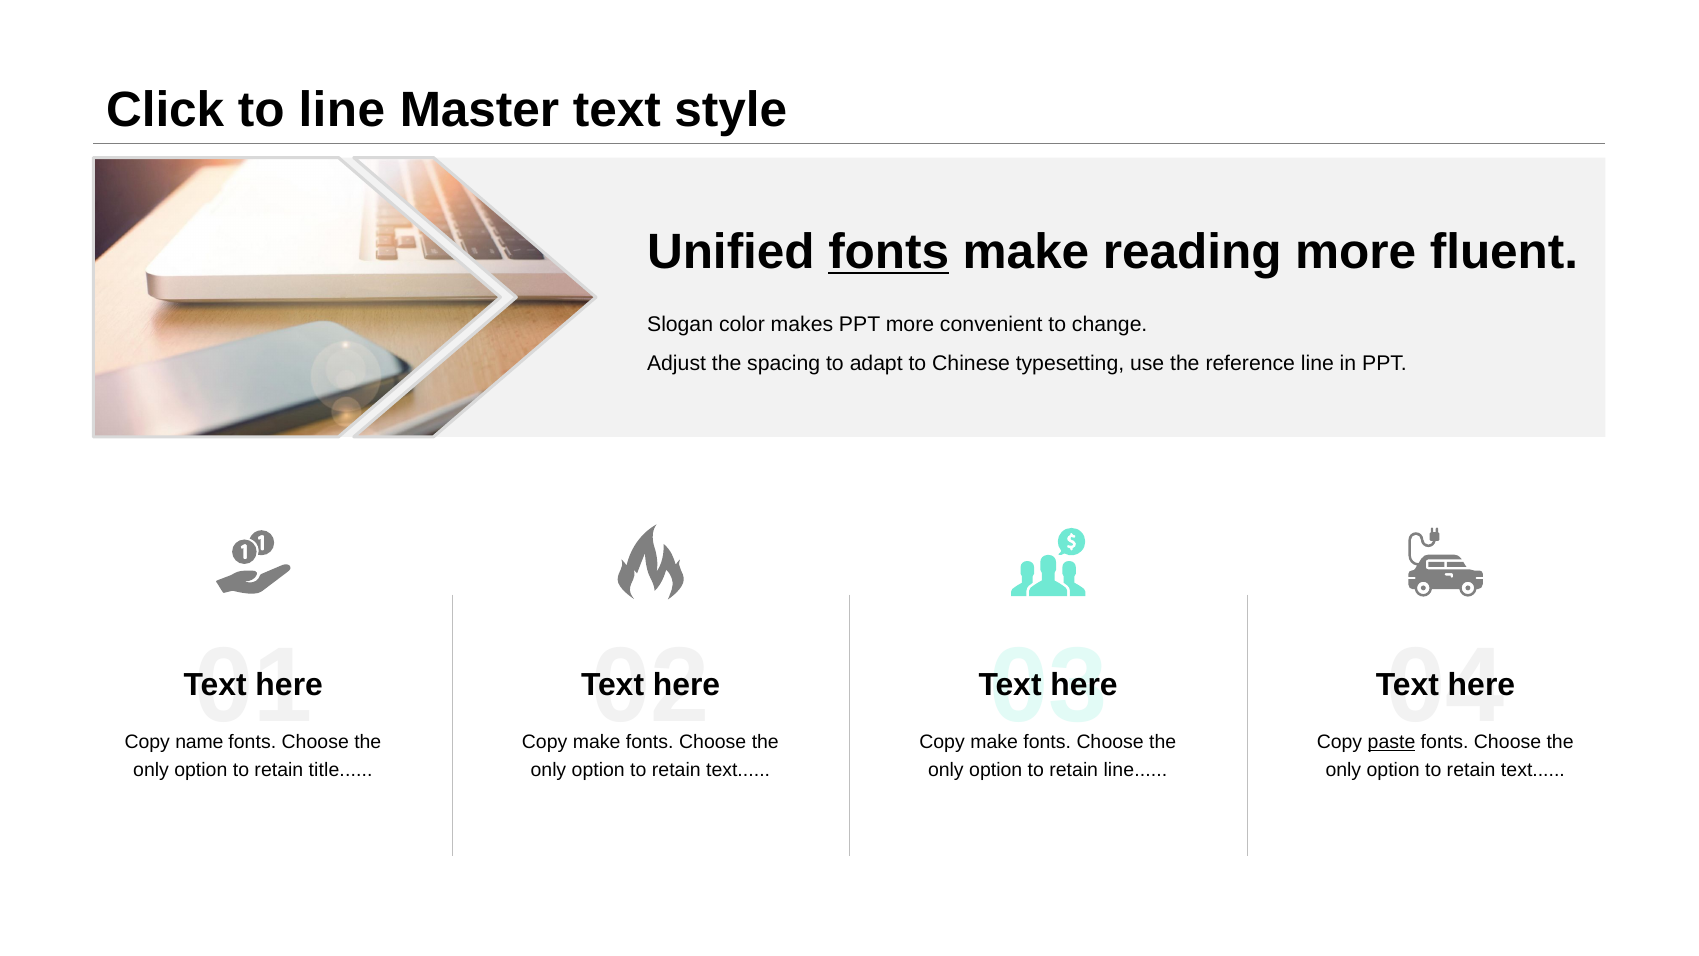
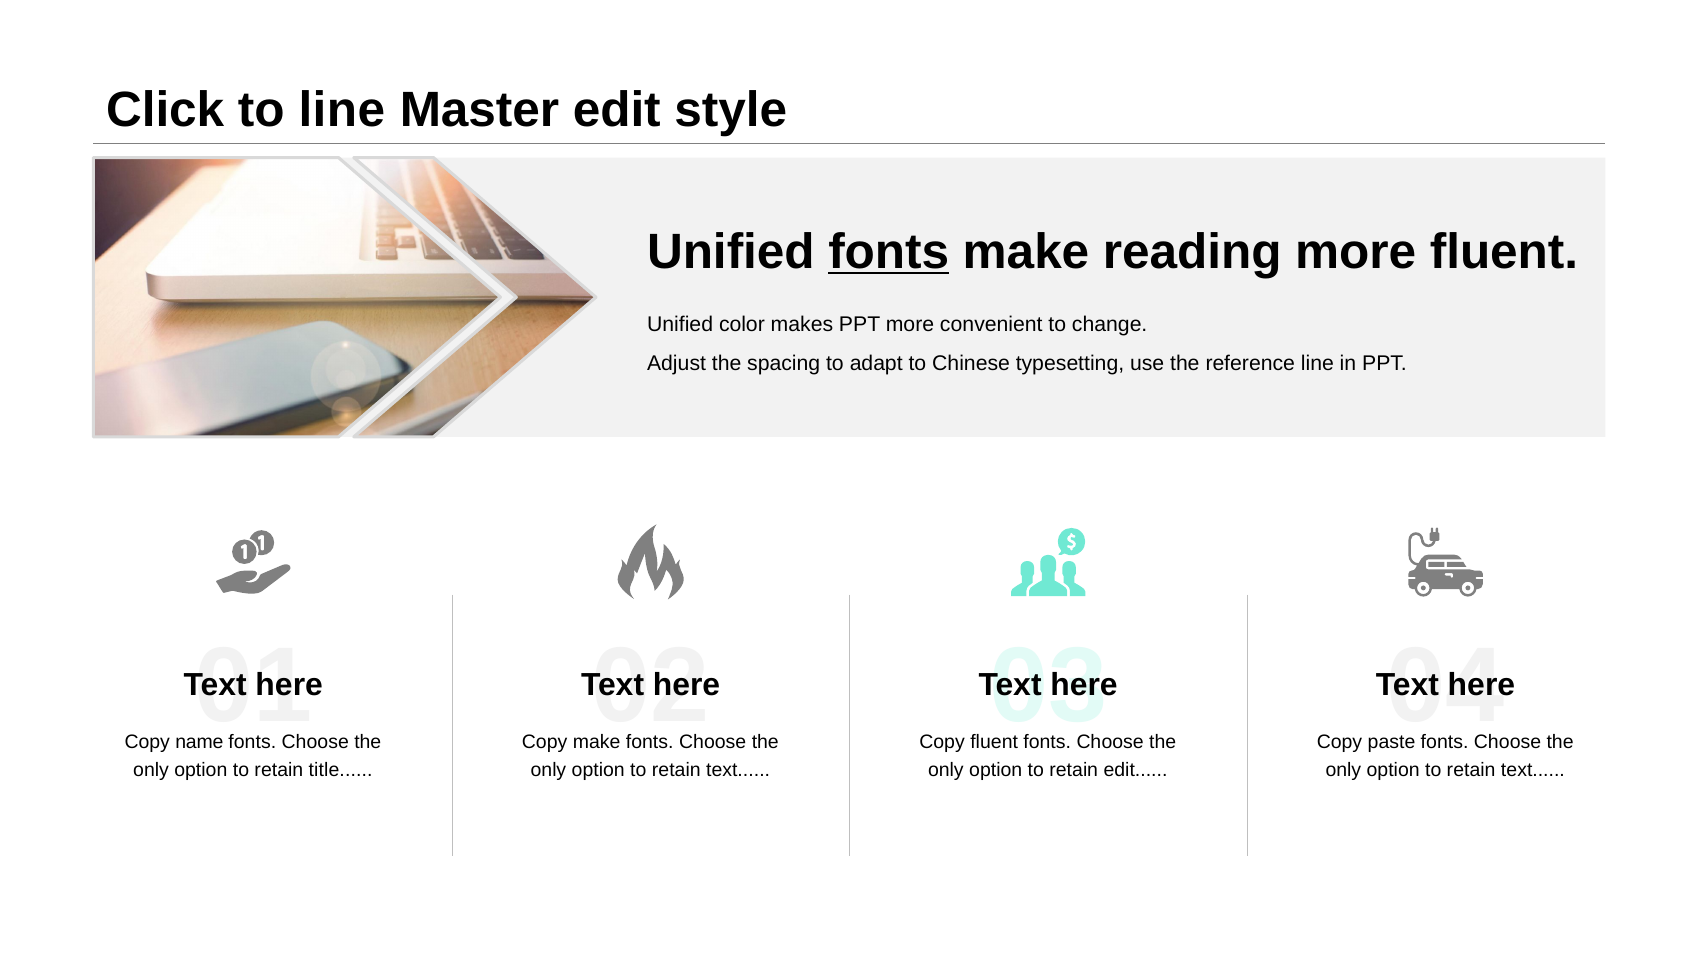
Master text: text -> edit
Slogan at (680, 325): Slogan -> Unified
make at (994, 742): make -> fluent
paste underline: present -> none
retain line: line -> edit
